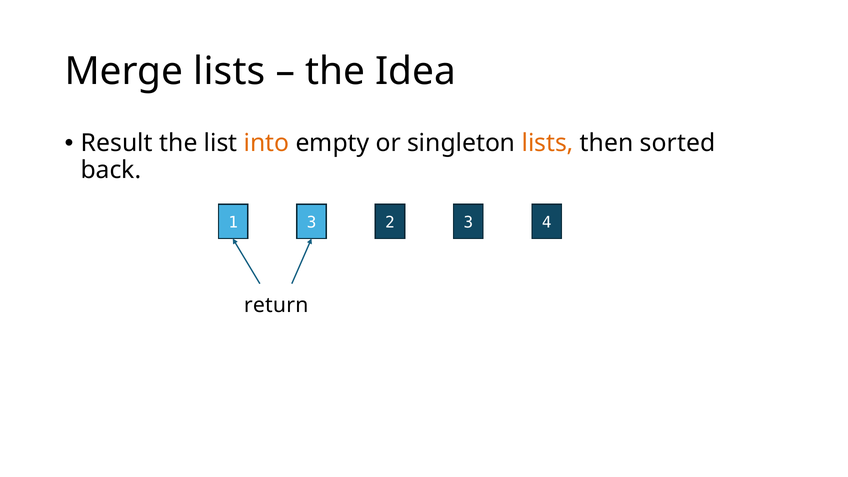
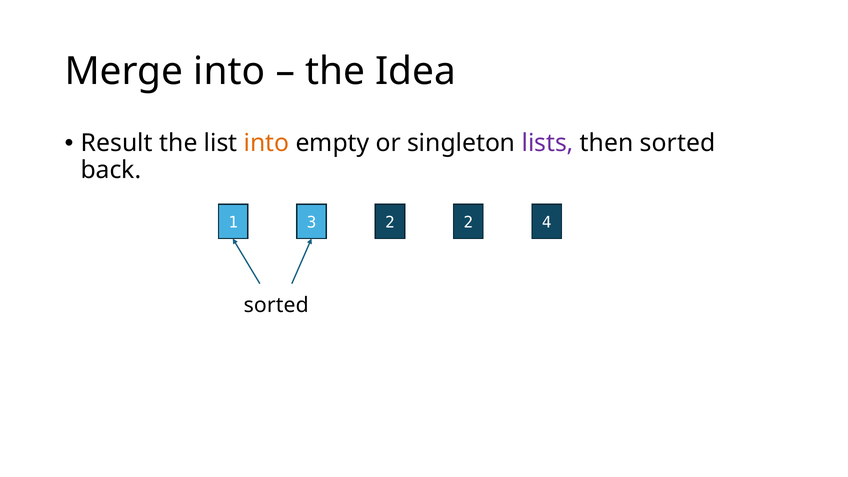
Merge lists: lists -> into
lists at (548, 143) colour: orange -> purple
3 3: 3 -> 2
return at (276, 305): return -> sorted
